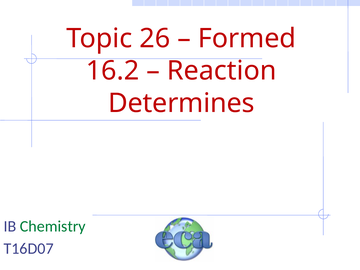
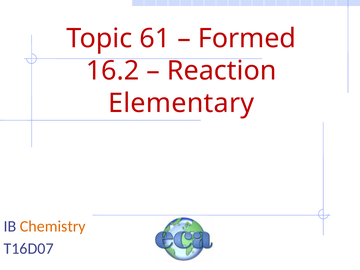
26: 26 -> 61
Determines: Determines -> Elementary
Chemistry colour: green -> orange
